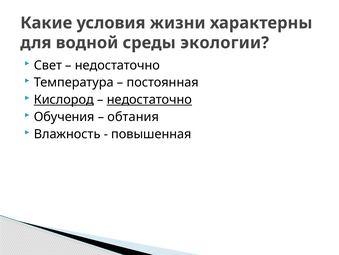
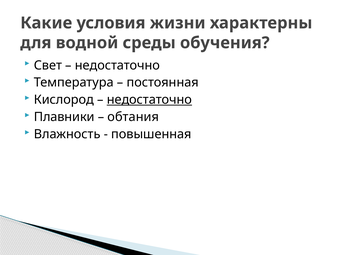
экологии: экологии -> обучения
Кислород underline: present -> none
Обучения: Обучения -> Плавники
